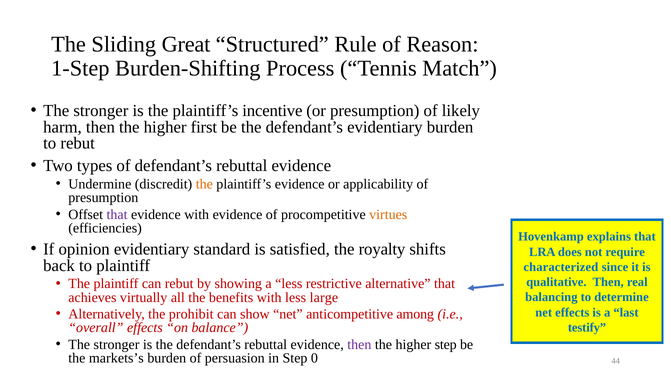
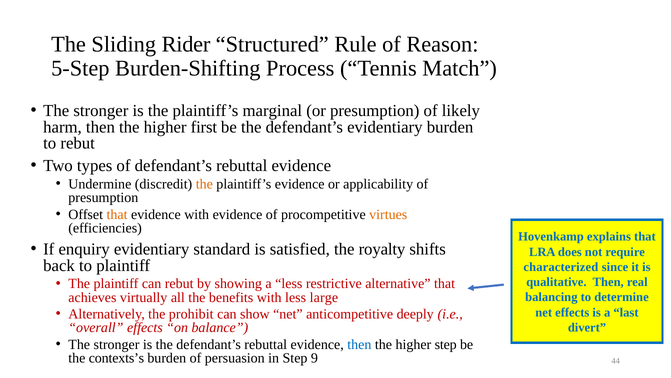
Great: Great -> Rider
1-Step: 1-Step -> 5-Step
incentive: incentive -> marginal
that at (117, 214) colour: purple -> orange
opinion: opinion -> enquiry
among: among -> deeply
testify: testify -> divert
then at (359, 344) colour: purple -> blue
markets’s: markets’s -> contexts’s
0: 0 -> 9
